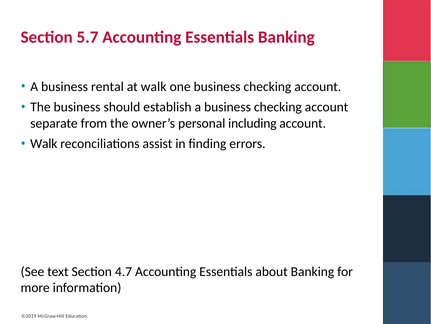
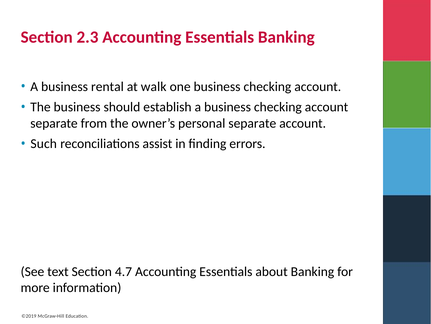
5.7: 5.7 -> 2.3
personal including: including -> separate
Walk at (44, 143): Walk -> Such
